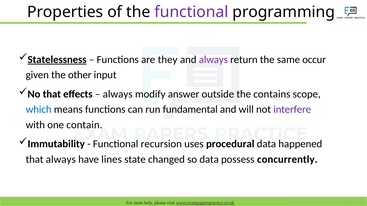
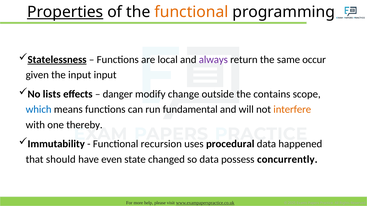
Properties underline: none -> present
functional at (191, 12) colour: purple -> orange
they: they -> local
the other: other -> input
No that: that -> lists
always at (118, 94): always -> danger
answer: answer -> change
interfere colour: purple -> orange
contain: contain -> thereby
that always: always -> should
lines: lines -> even
